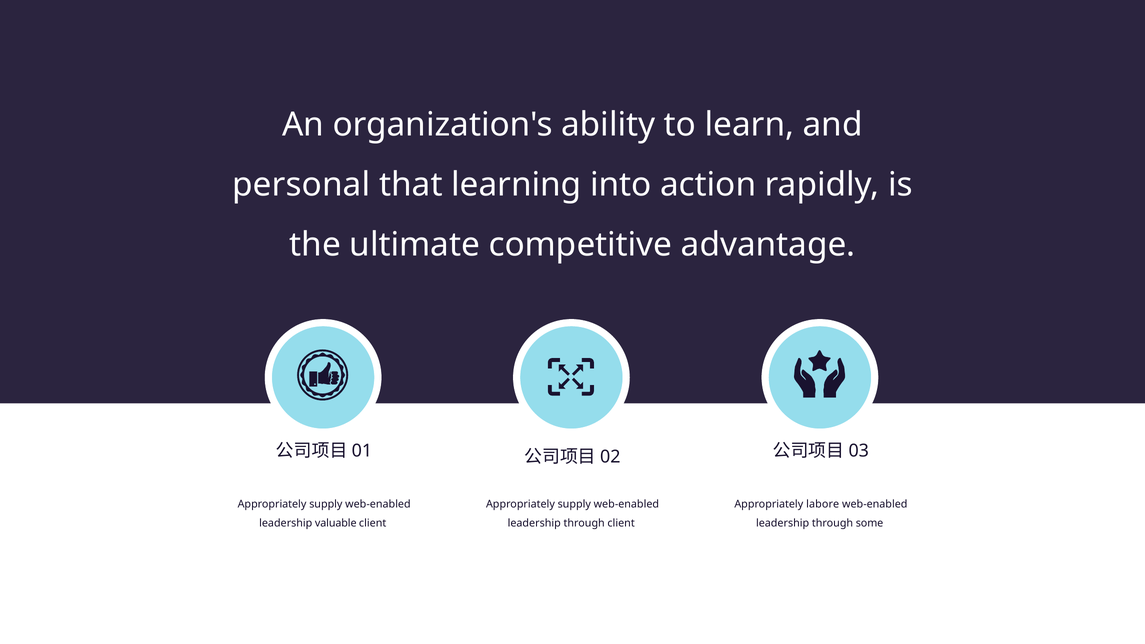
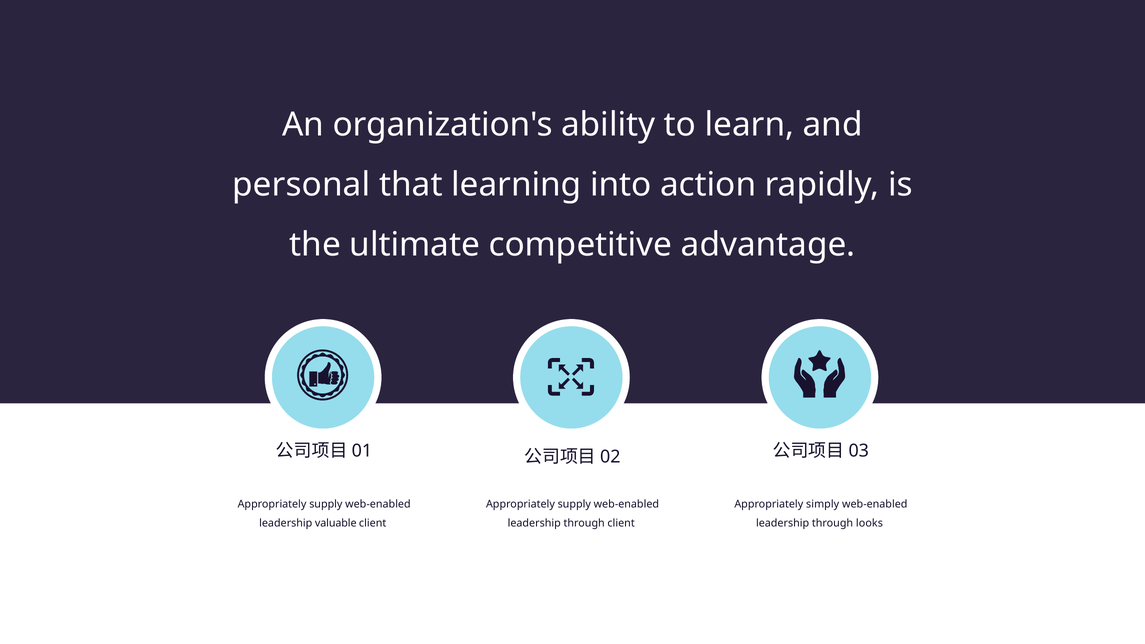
labore: labore -> simply
some: some -> looks
